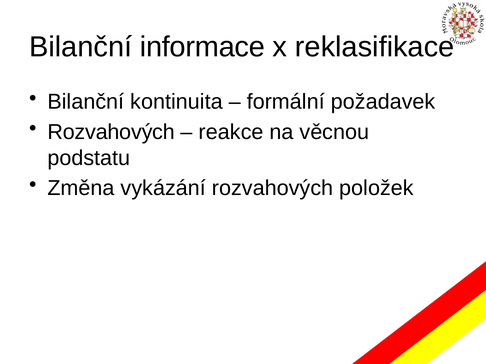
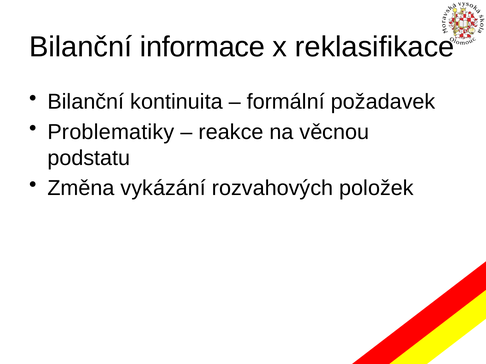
Rozvahových at (111, 132): Rozvahových -> Problematiky
